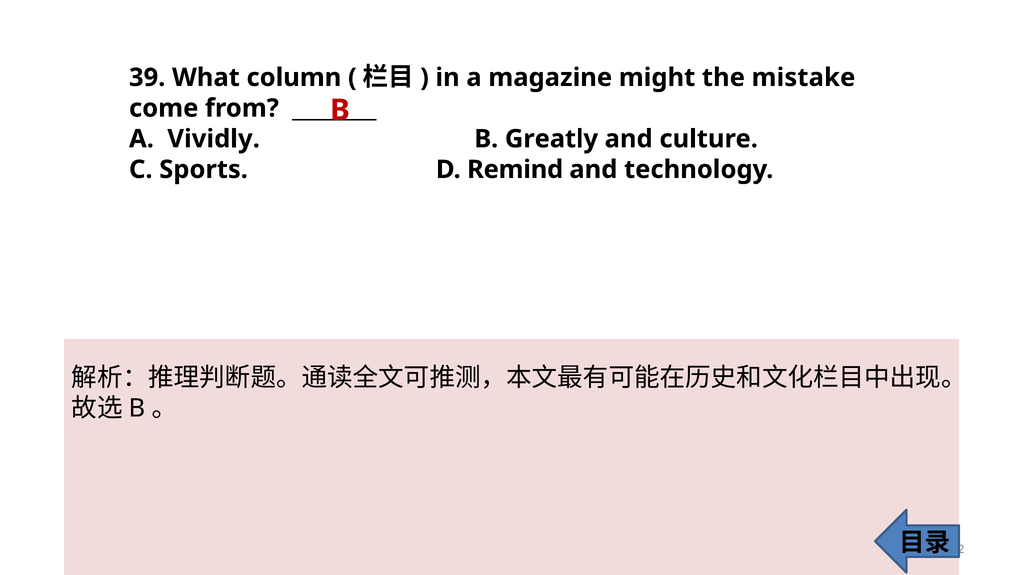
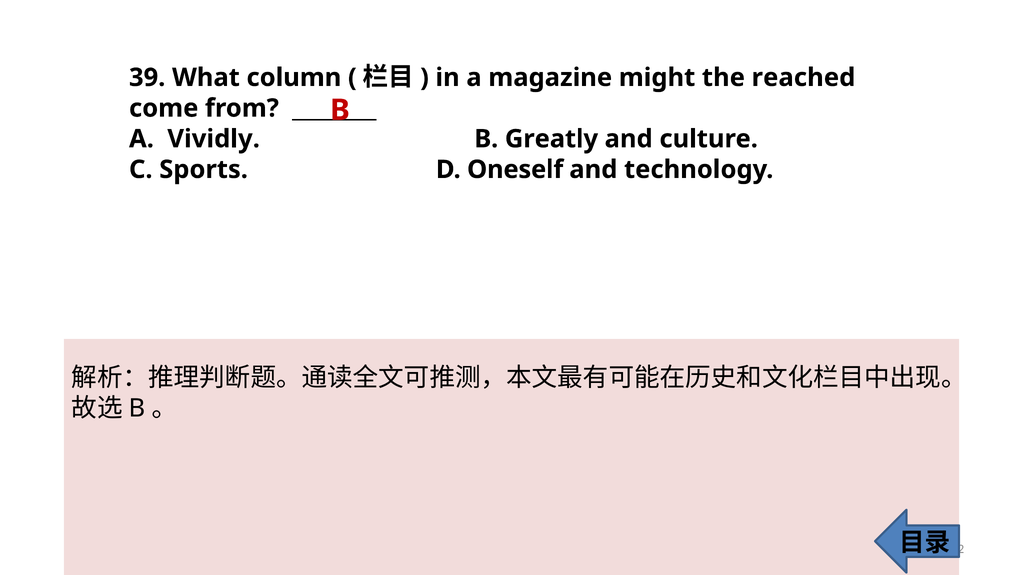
mistake: mistake -> reached
Remind: Remind -> Oneself
